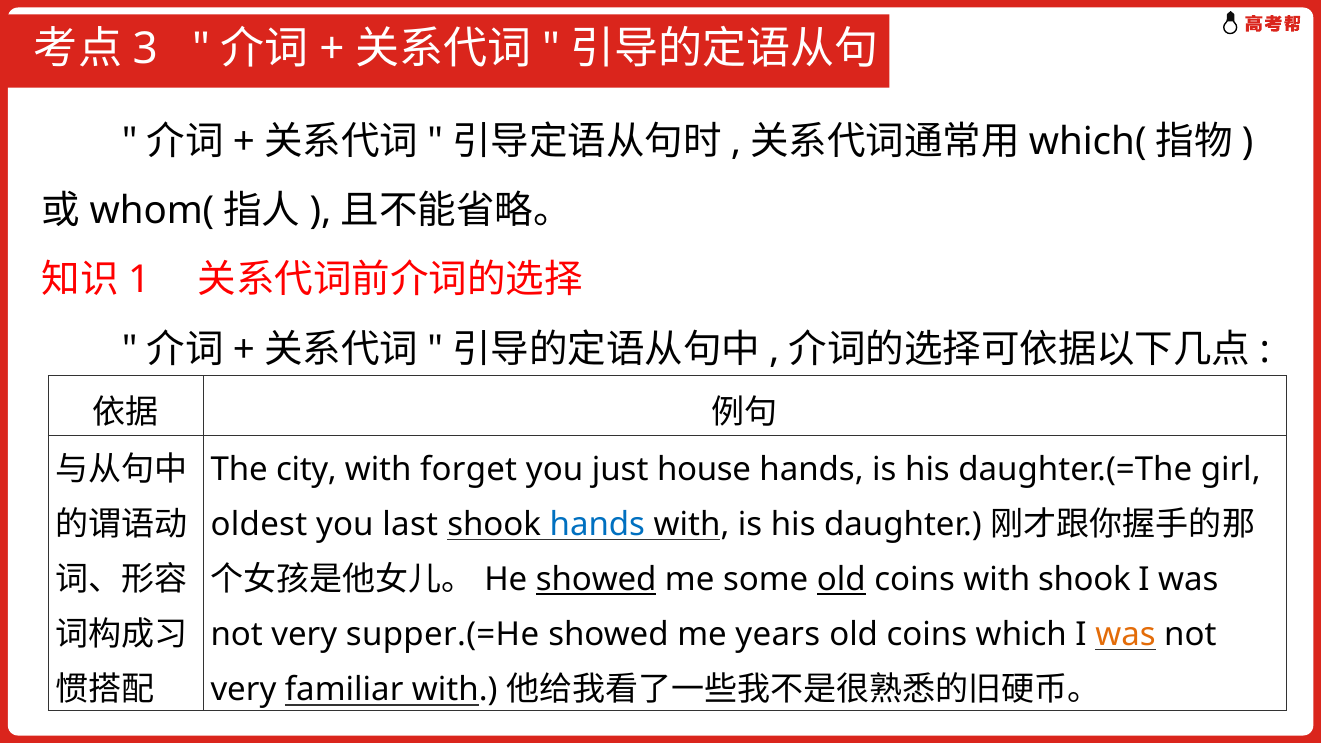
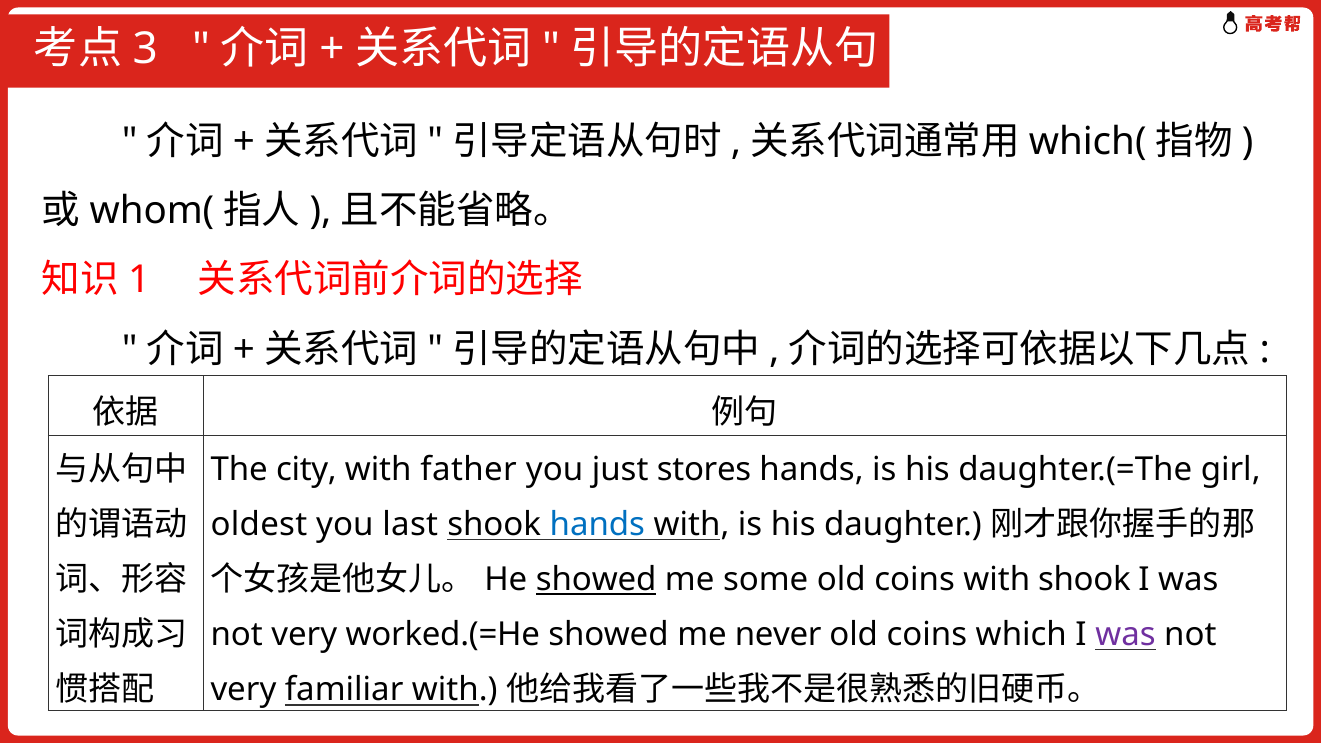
forget: forget -> father
house: house -> stores
old at (841, 580) underline: present -> none
supper.(=He: supper.(=He -> worked.(=He
years: years -> never
was at (1126, 635) colour: orange -> purple
